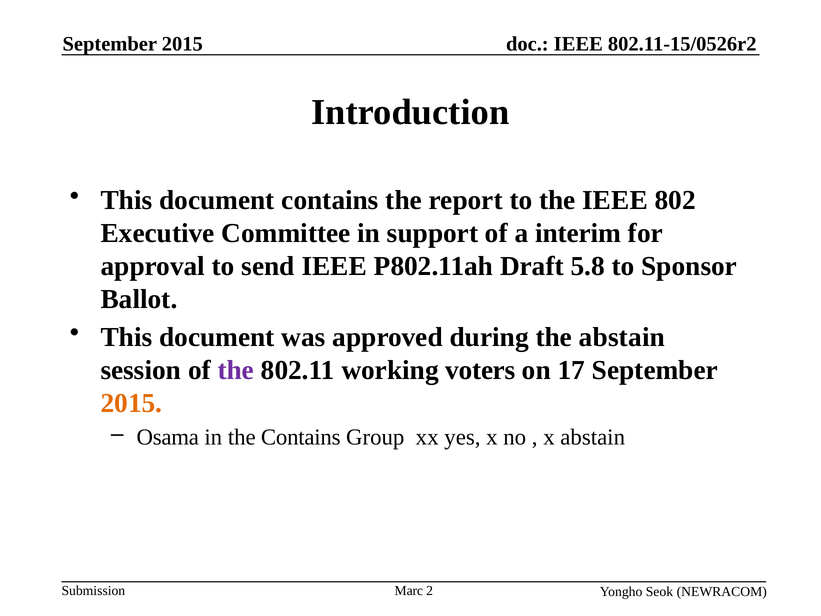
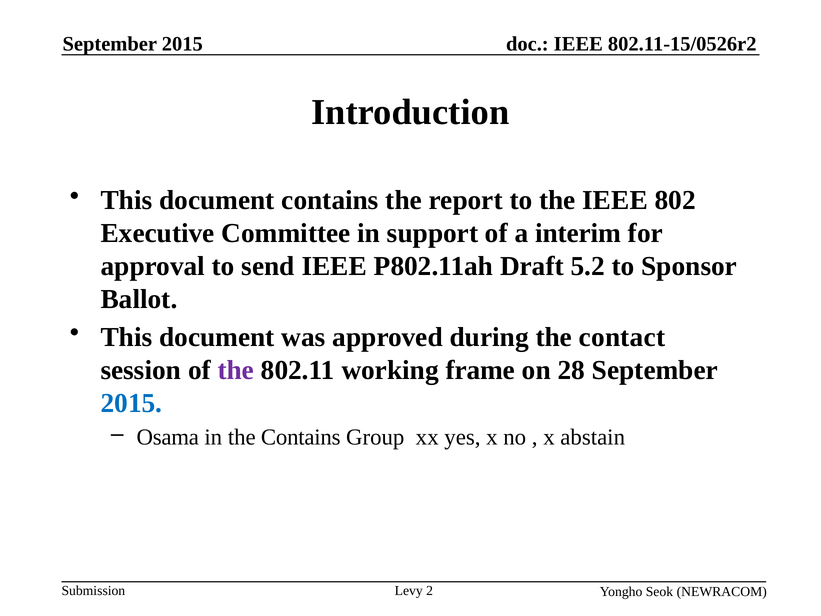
5.8: 5.8 -> 5.2
the abstain: abstain -> contact
voters: voters -> frame
17: 17 -> 28
2015 at (131, 403) colour: orange -> blue
Marc: Marc -> Levy
